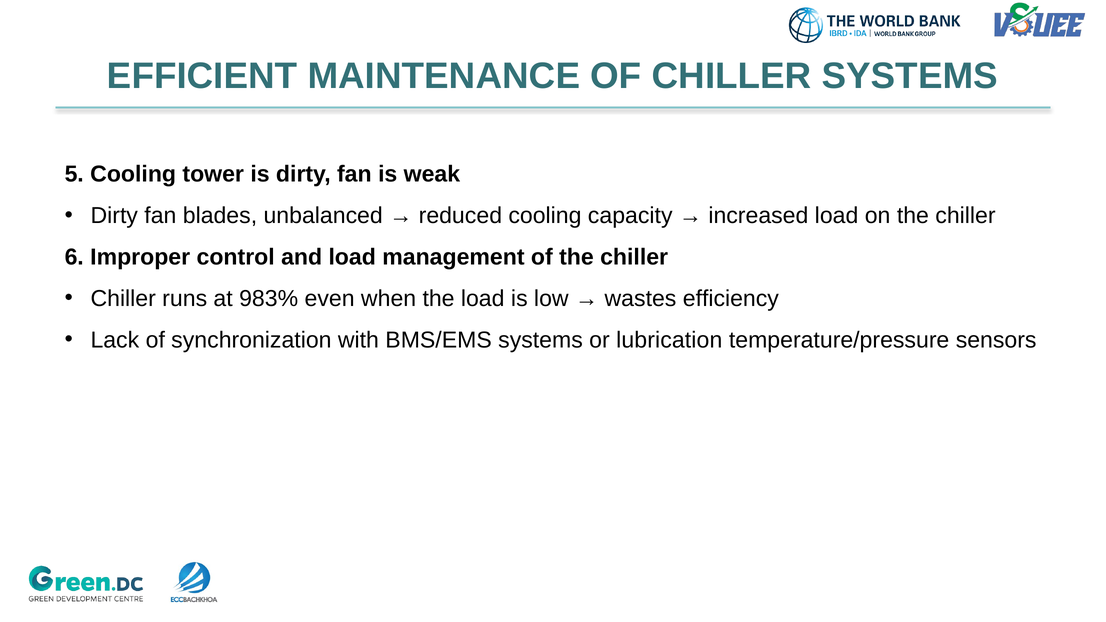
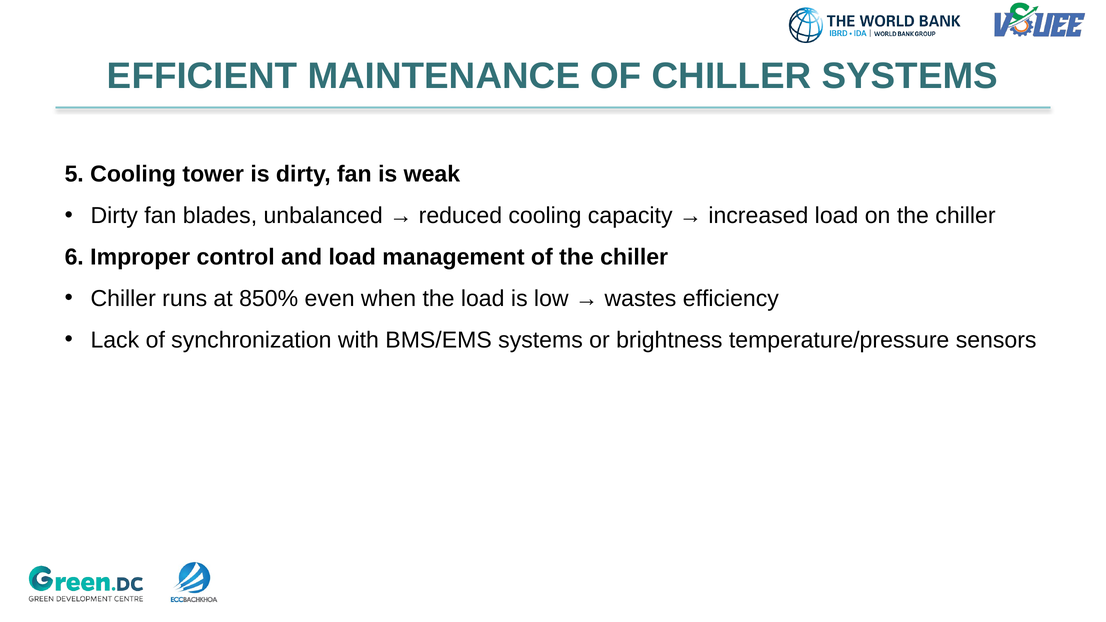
983%: 983% -> 850%
lubrication: lubrication -> brightness
